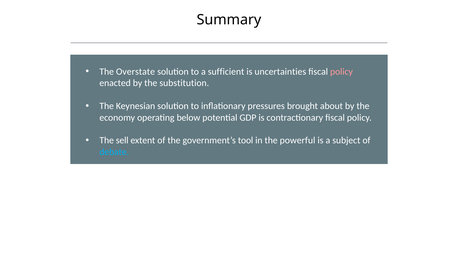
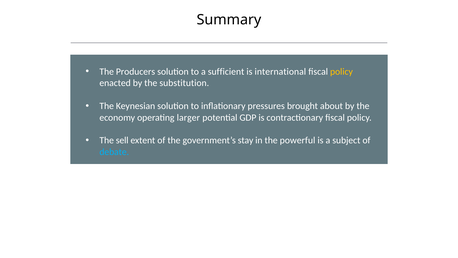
Overstate: Overstate -> Producers
uncertainties: uncertainties -> international
policy at (341, 72) colour: pink -> yellow
below: below -> larger
tool: tool -> stay
